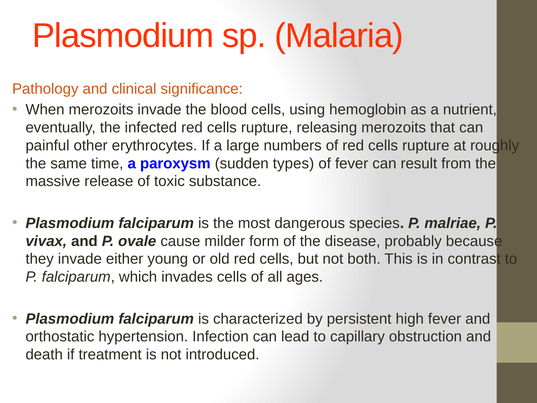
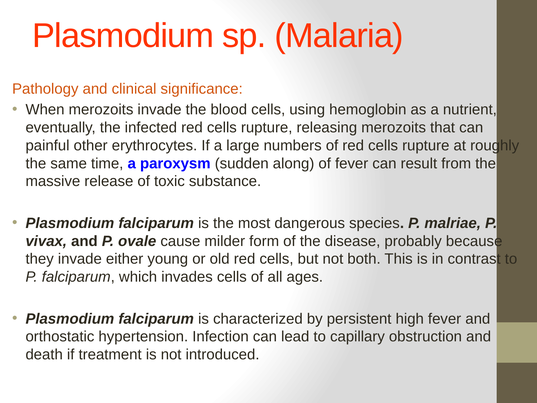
types: types -> along
